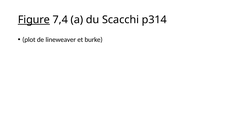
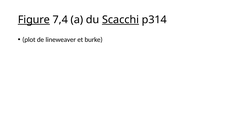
Scacchi underline: none -> present
